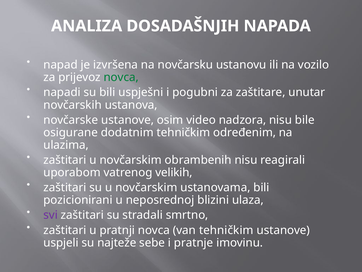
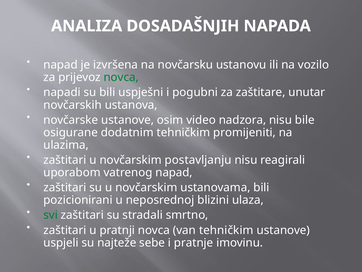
određenim: određenim -> promijeniti
obrambenih: obrambenih -> postavljanju
vatrenog velikih: velikih -> napad
svi colour: purple -> green
